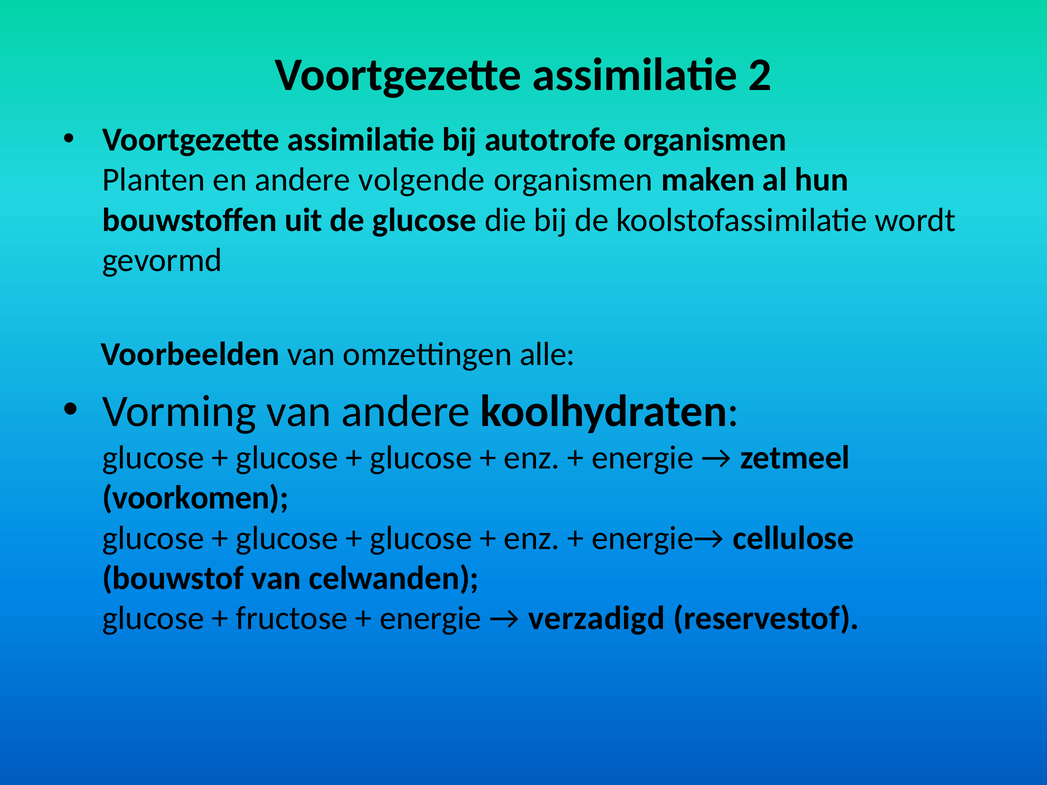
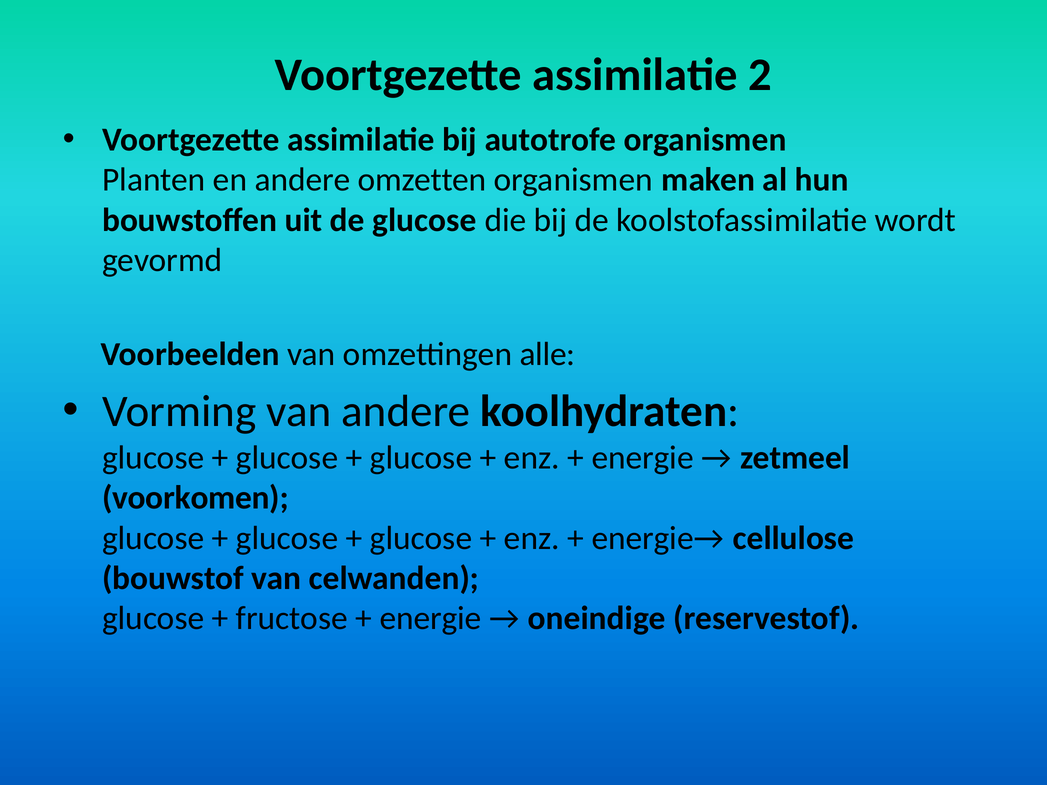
volgende: volgende -> omzetten
verzadigd: verzadigd -> oneindige
